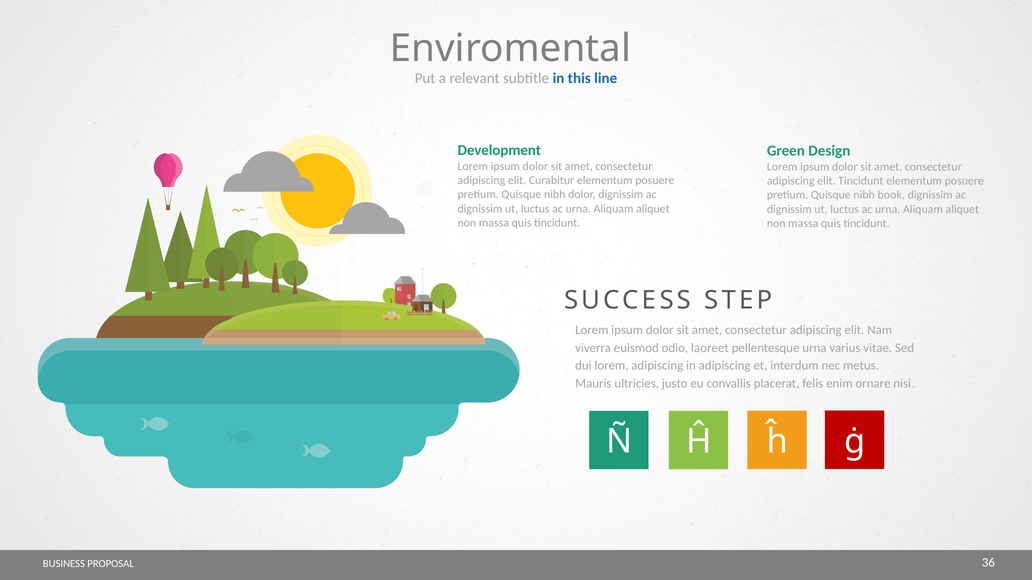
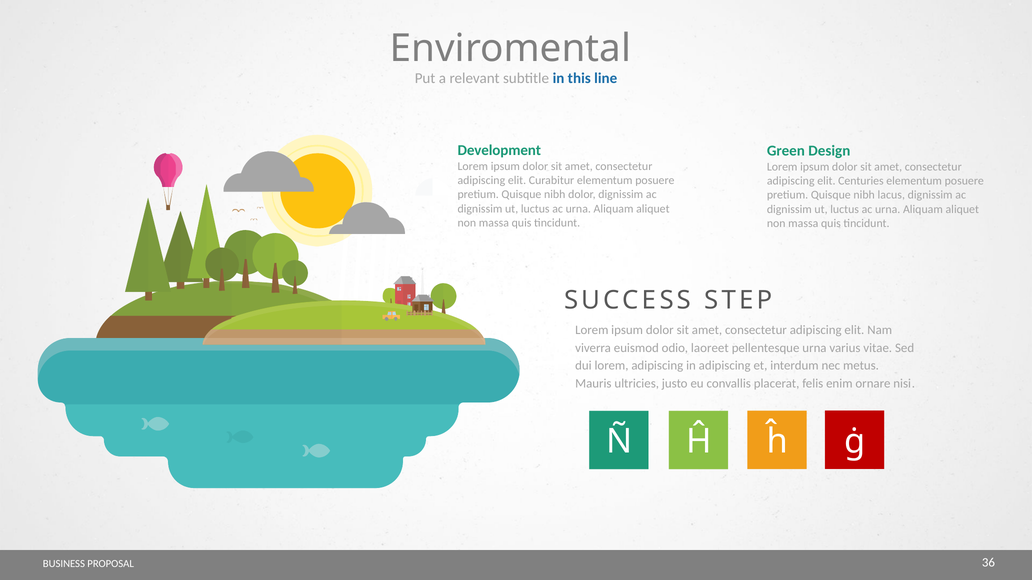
elit Tincidunt: Tincidunt -> Centuries
book: book -> lacus
